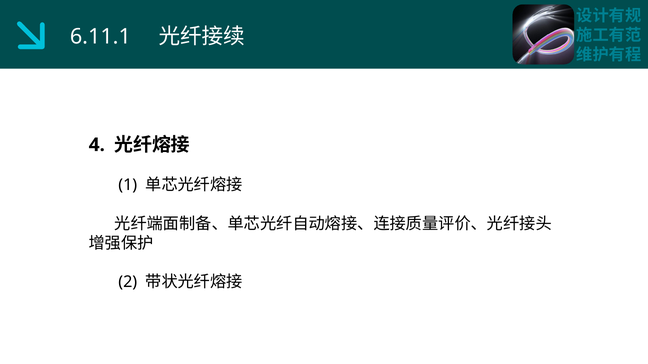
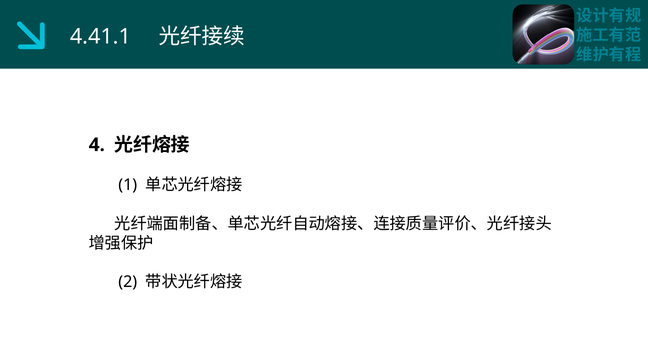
6.11.1: 6.11.1 -> 4.41.1
